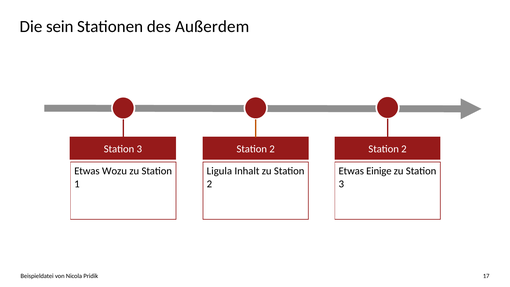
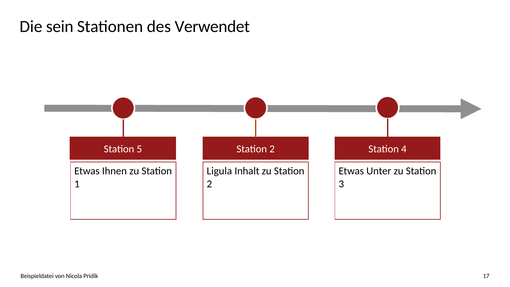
Außerdem: Außerdem -> Verwendet
3 at (139, 149): 3 -> 5
2 at (404, 149): 2 -> 4
Wozu: Wozu -> Ihnen
Einige: Einige -> Unter
